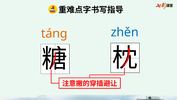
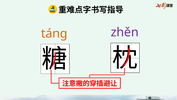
zhěn colour: blue -> purple
